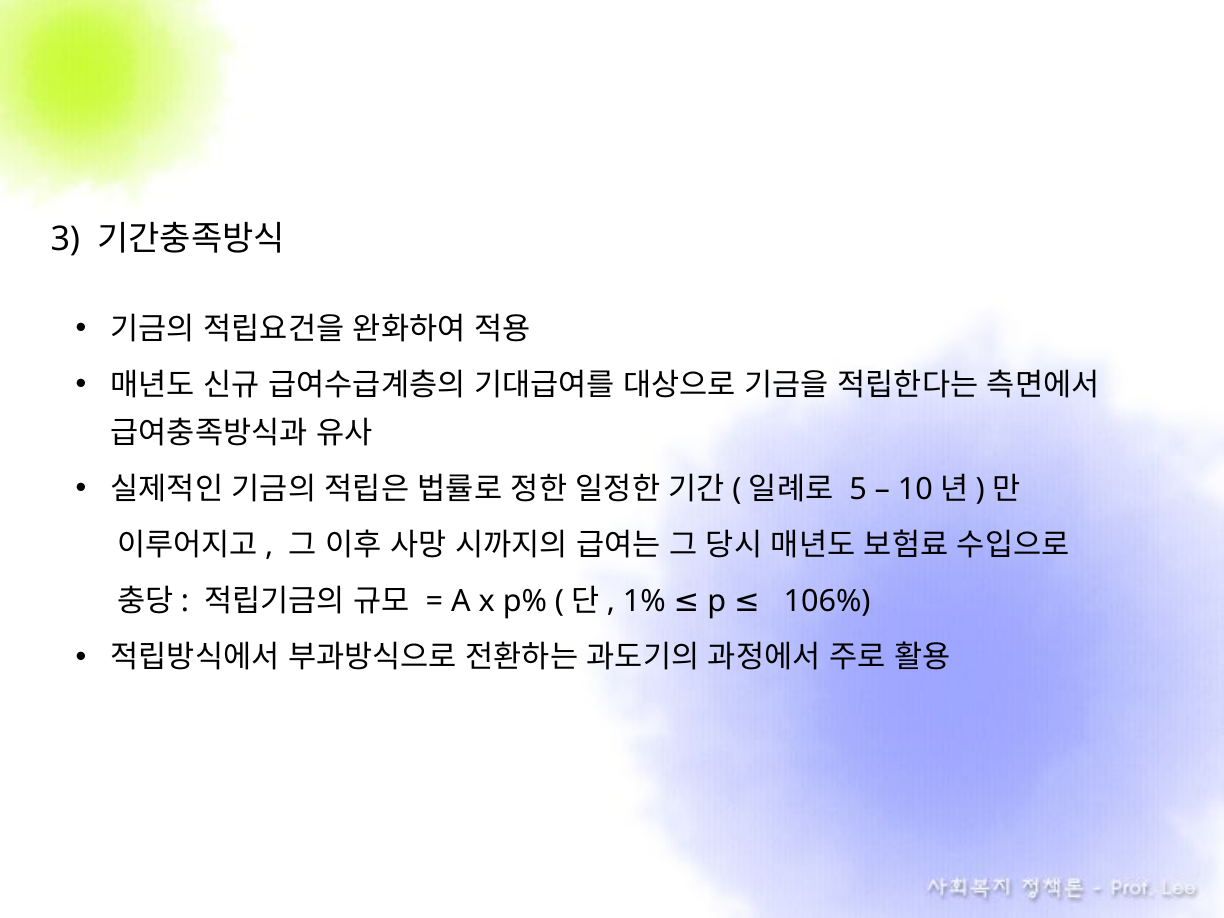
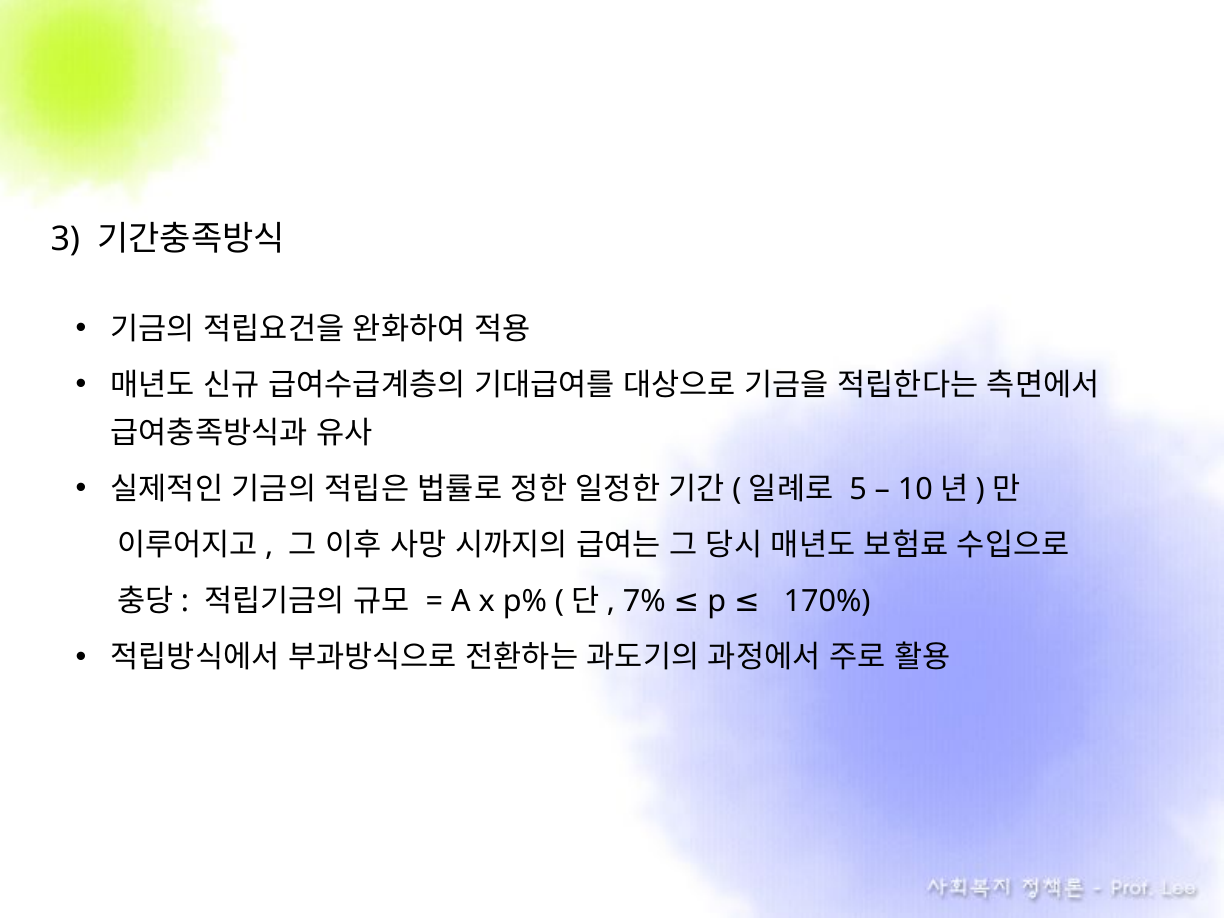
1%: 1% -> 7%
106%: 106% -> 170%
